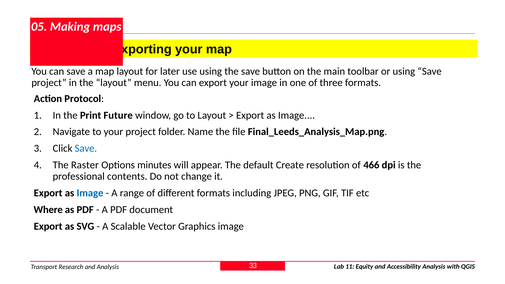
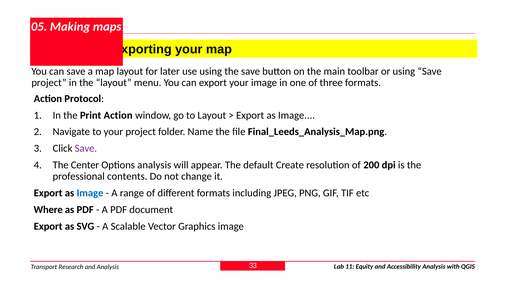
Print Future: Future -> Action
Save at (86, 148) colour: blue -> purple
Raster: Raster -> Center
Options minutes: minutes -> analysis
466: 466 -> 200
